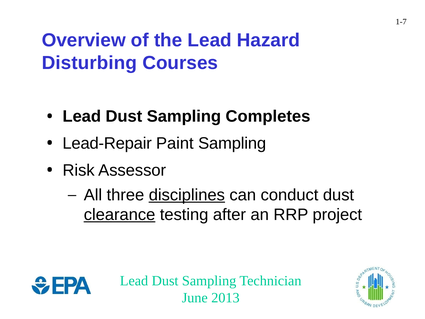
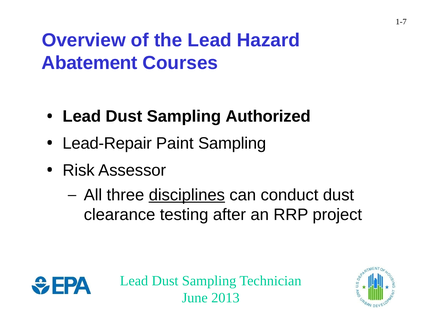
Disturbing: Disturbing -> Abatement
Completes: Completes -> Authorized
clearance underline: present -> none
